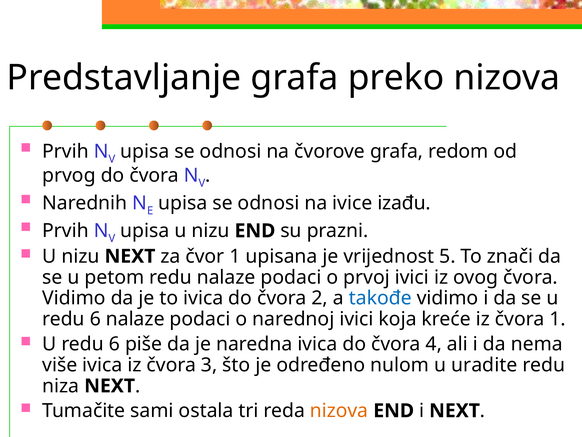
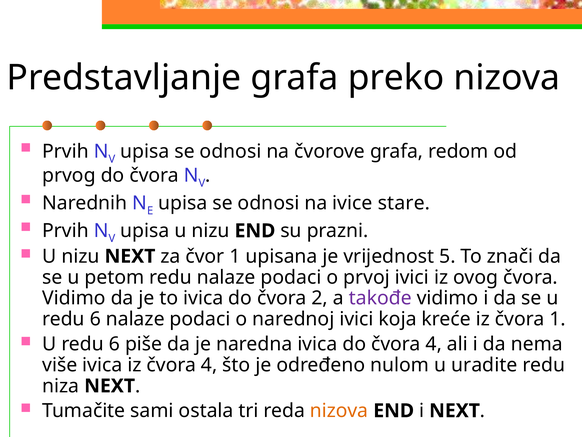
izađu: izađu -> stare
takođe colour: blue -> purple
iz čvora 3: 3 -> 4
